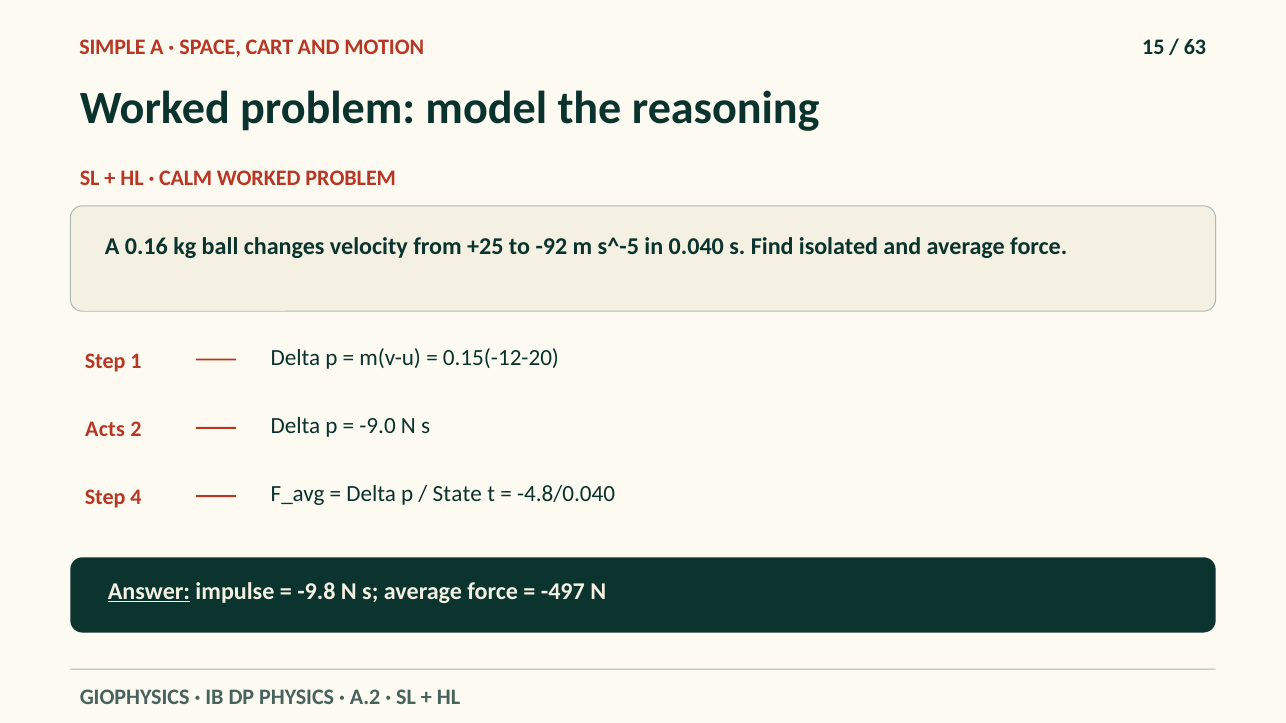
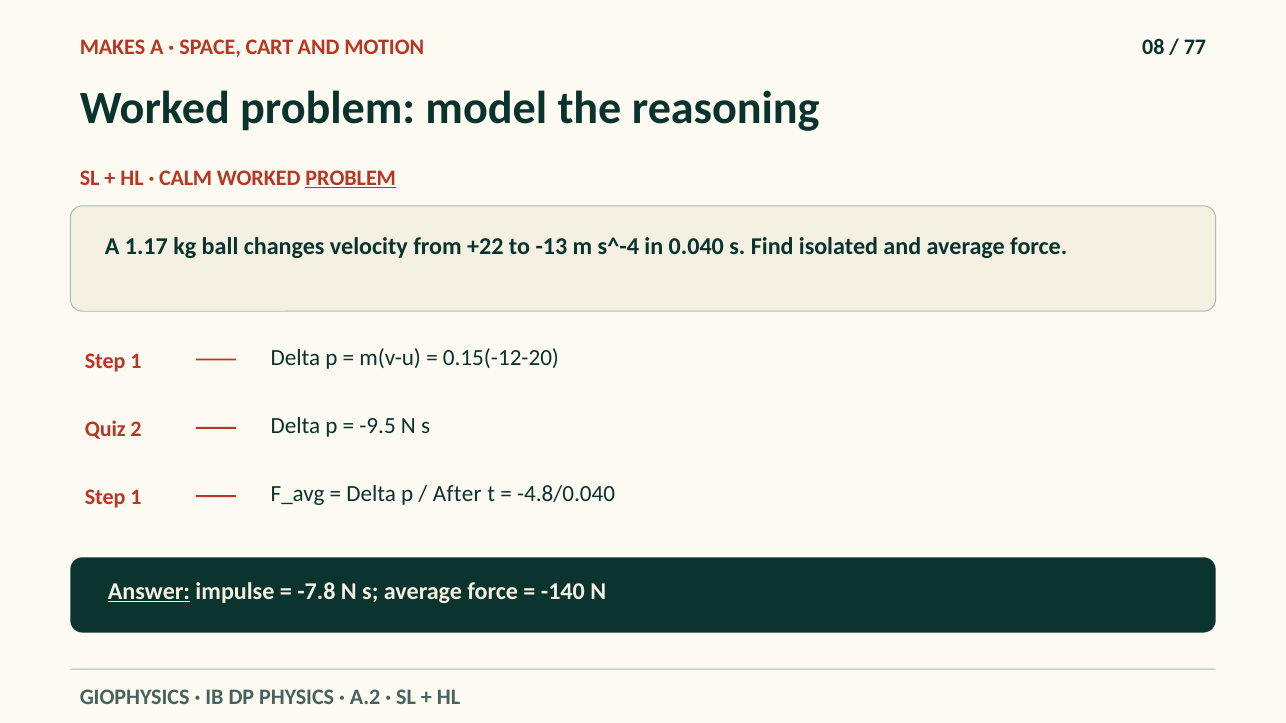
SIMPLE: SIMPLE -> MAKES
15: 15 -> 08
63: 63 -> 77
PROBLEM at (351, 178) underline: none -> present
0.16: 0.16 -> 1.17
+25: +25 -> +22
-92: -92 -> -13
s^-5: s^-5 -> s^-4
Acts: Acts -> Quiz
-9.0: -9.0 -> -9.5
4 at (136, 498): 4 -> 1
State: State -> After
-9.8: -9.8 -> -7.8
-497: -497 -> -140
